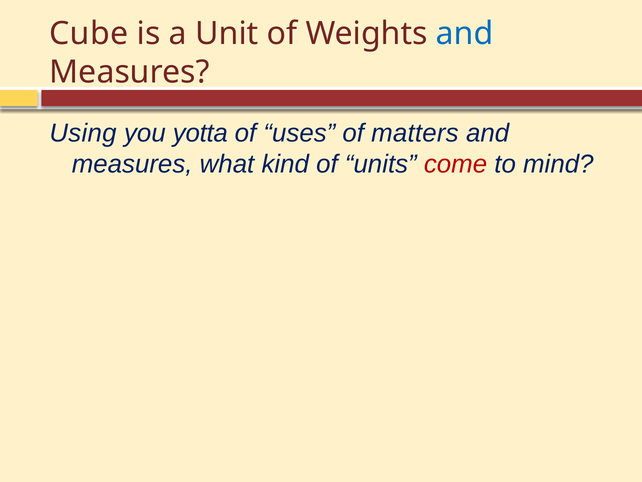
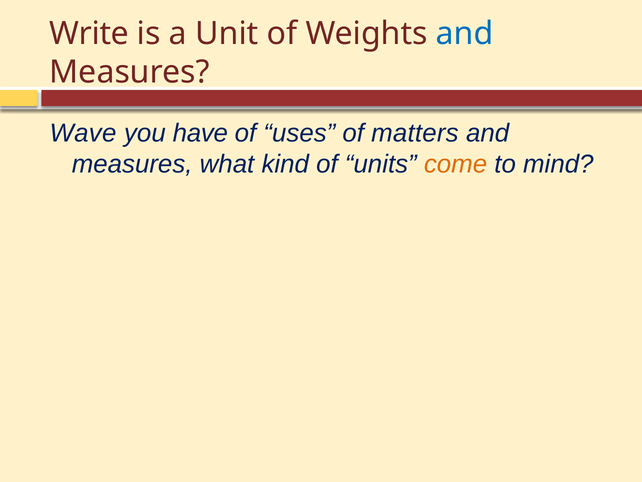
Cube: Cube -> Write
Using: Using -> Wave
yotta: yotta -> have
come colour: red -> orange
